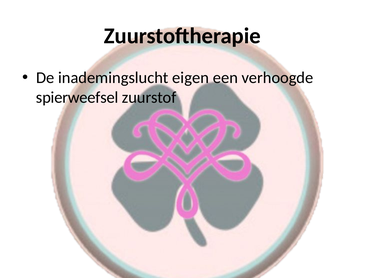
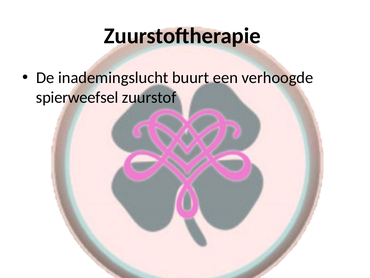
eigen: eigen -> buurt
